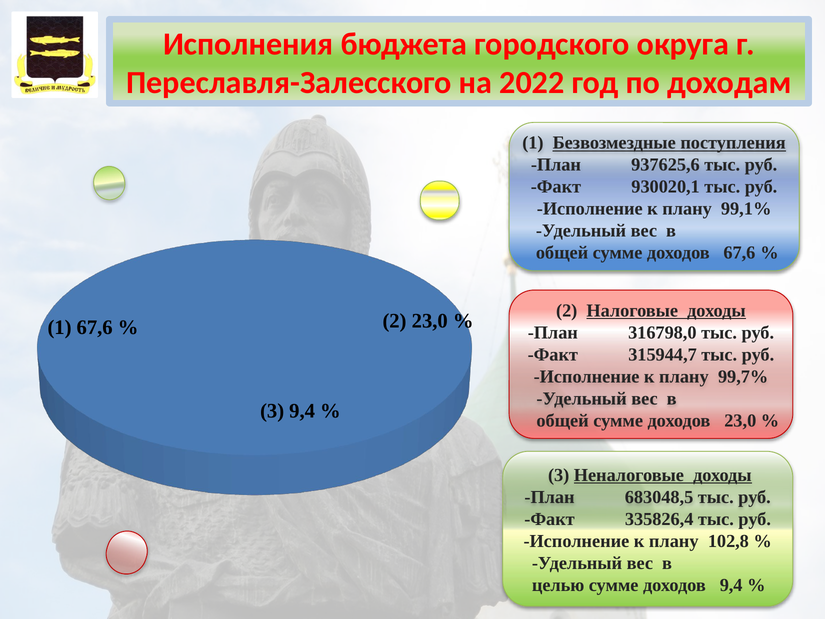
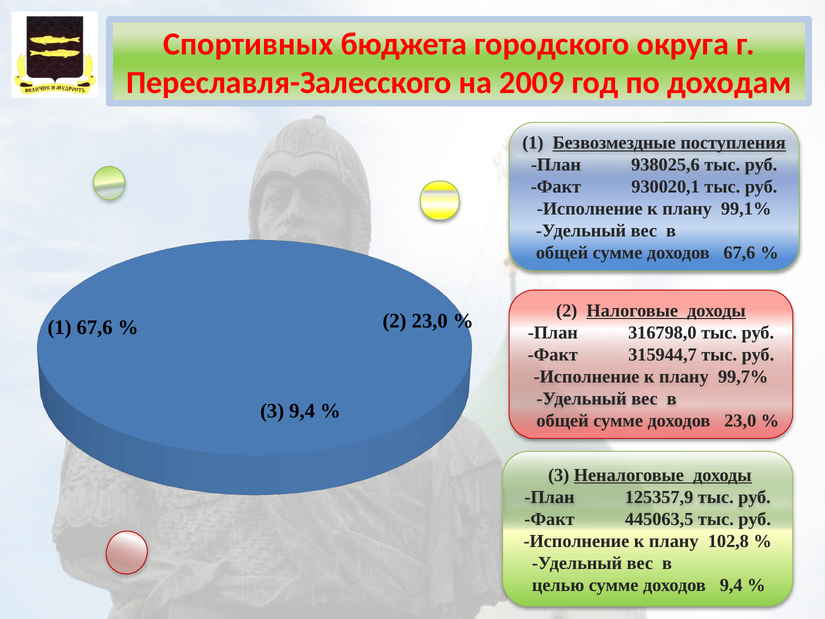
Исполнения: Исполнения -> Спортивных
2022: 2022 -> 2009
937625,6: 937625,6 -> 938025,6
683048,5: 683048,5 -> 125357,9
335826,4: 335826,4 -> 445063,5
